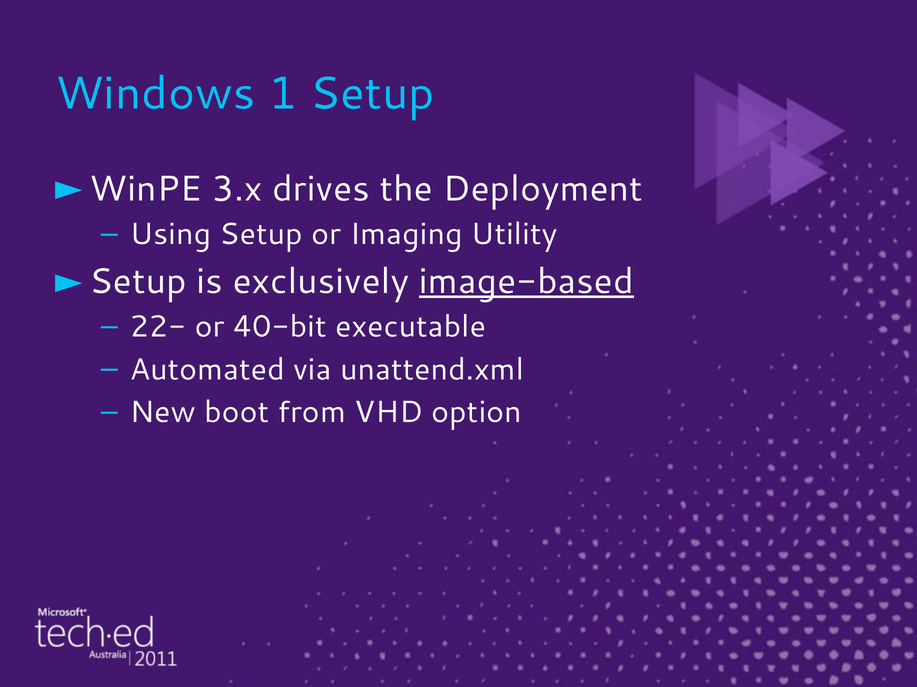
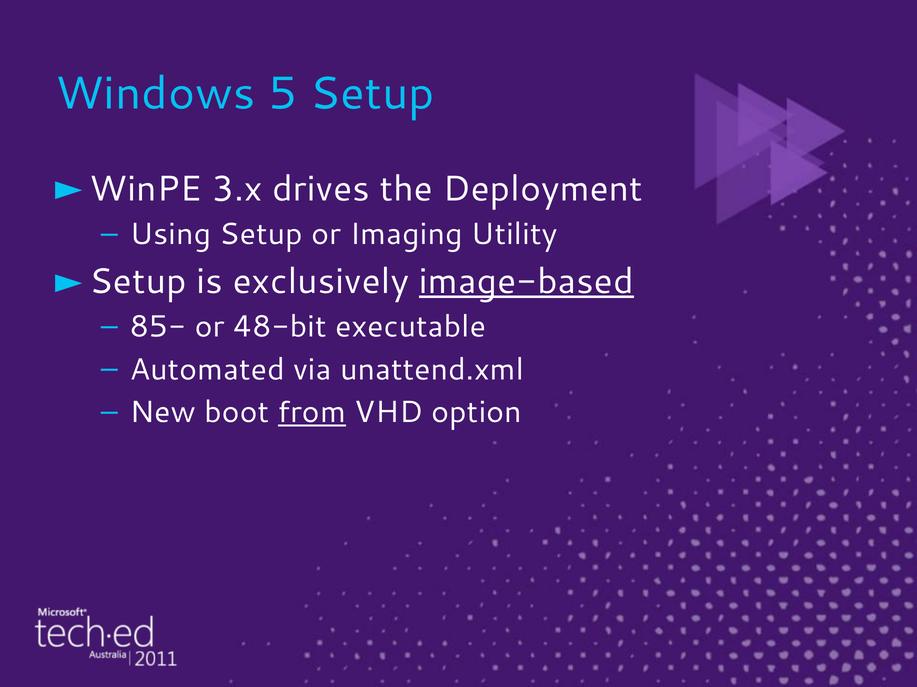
1: 1 -> 5
22-: 22- -> 85-
40-bit: 40-bit -> 48-bit
from underline: none -> present
